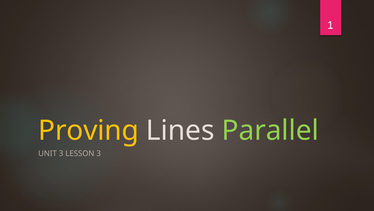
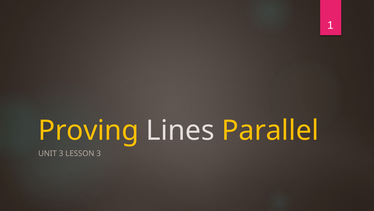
Parallel colour: light green -> yellow
